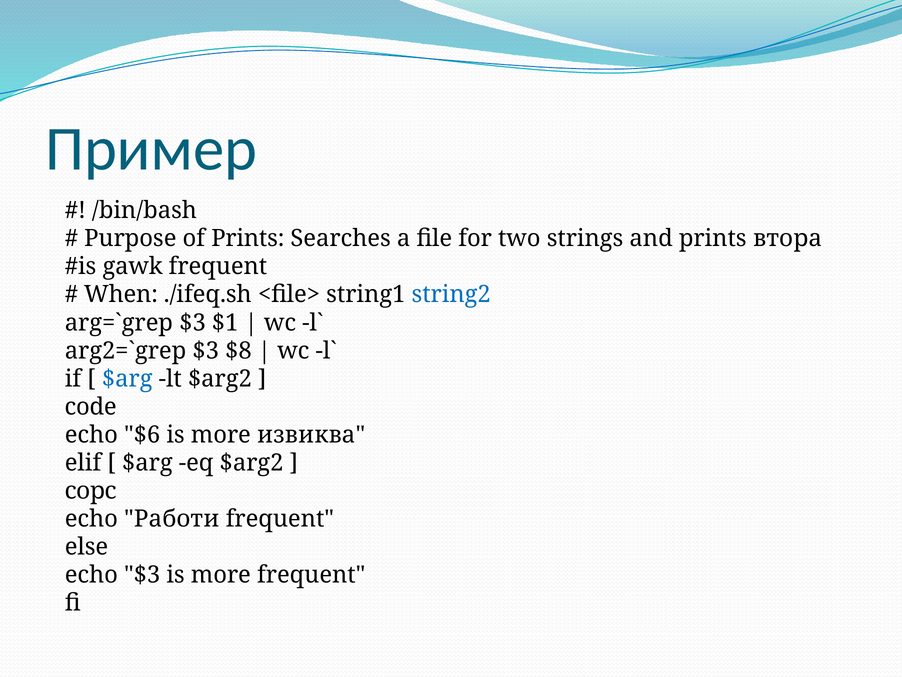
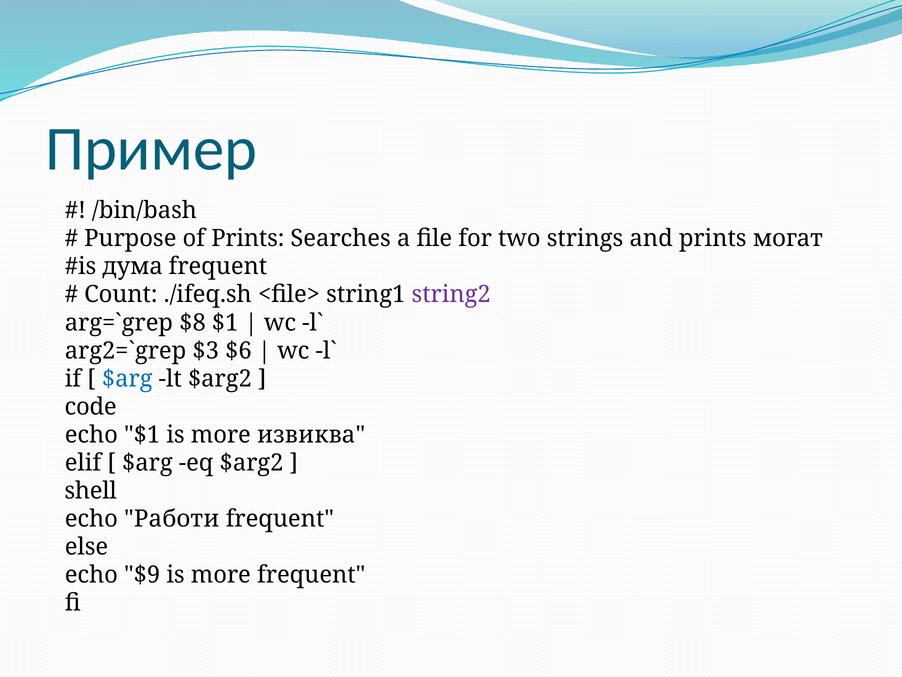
втора: втора -> могат
gawk: gawk -> дума
When: When -> Count
string2 colour: blue -> purple
$3 at (193, 322): $3 -> $8
$8: $8 -> $6
echo $6: $6 -> $1
сорс: сорс -> shell
echo $3: $3 -> $9
